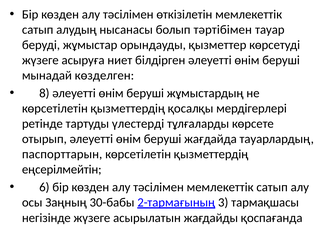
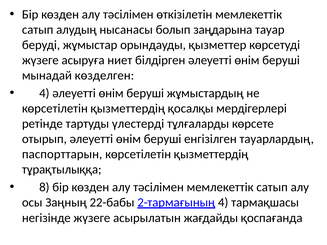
тәртібімен: тәртібімен -> заңдарына
8 at (44, 93): 8 -> 4
жағдайда: жағдайда -> енгізілген
еңсерілмейтін: еңсерілмейтін -> тұрақтылыққа
6: 6 -> 8
30-бабы: 30-бабы -> 22-бабы
2-тармағының 3: 3 -> 4
